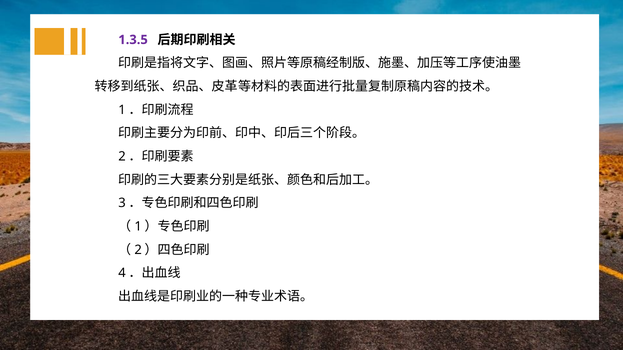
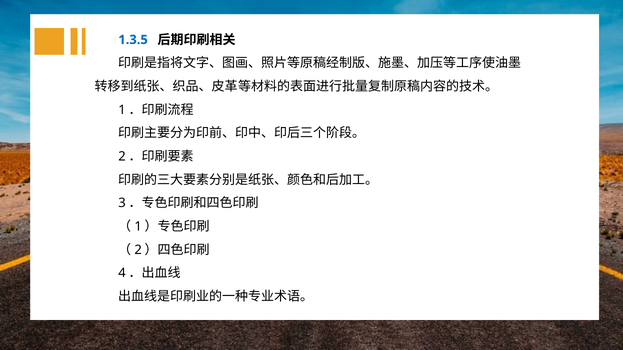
1.3.5 colour: purple -> blue
